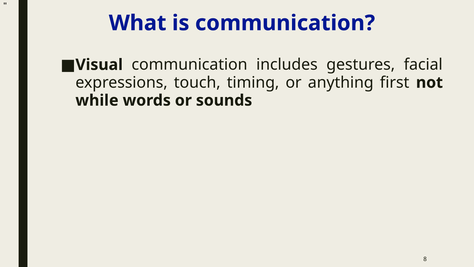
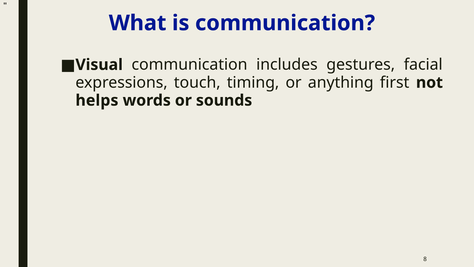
while: while -> helps
